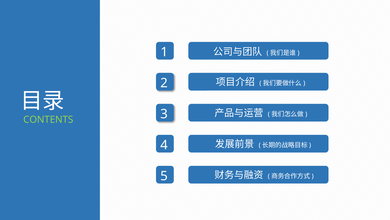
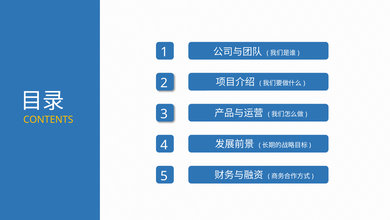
CONTENTS colour: light green -> yellow
